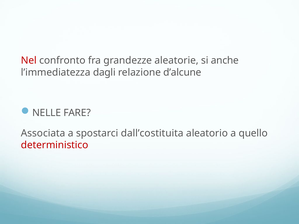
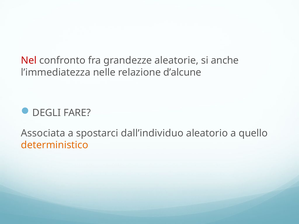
dagli: dagli -> nelle
NELLE: NELLE -> DEGLI
dall’costituita: dall’costituita -> dall’individuo
deterministico colour: red -> orange
